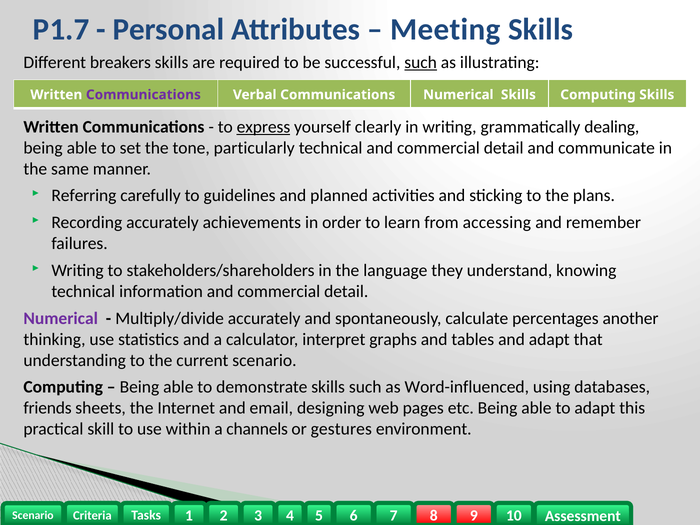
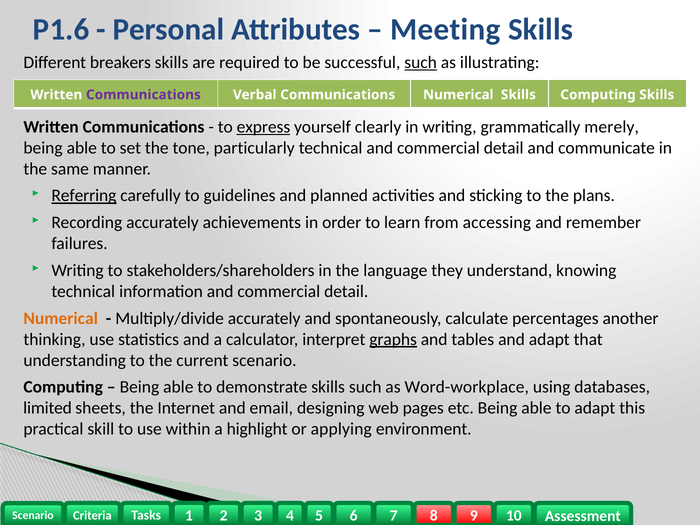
P1.7: P1.7 -> P1.6
dealing: dealing -> merely
Referring underline: none -> present
Numerical at (61, 318) colour: purple -> orange
graphs underline: none -> present
Word-influenced: Word-influenced -> Word-workplace
friends: friends -> limited
channels: channels -> highlight
gestures: gestures -> applying
